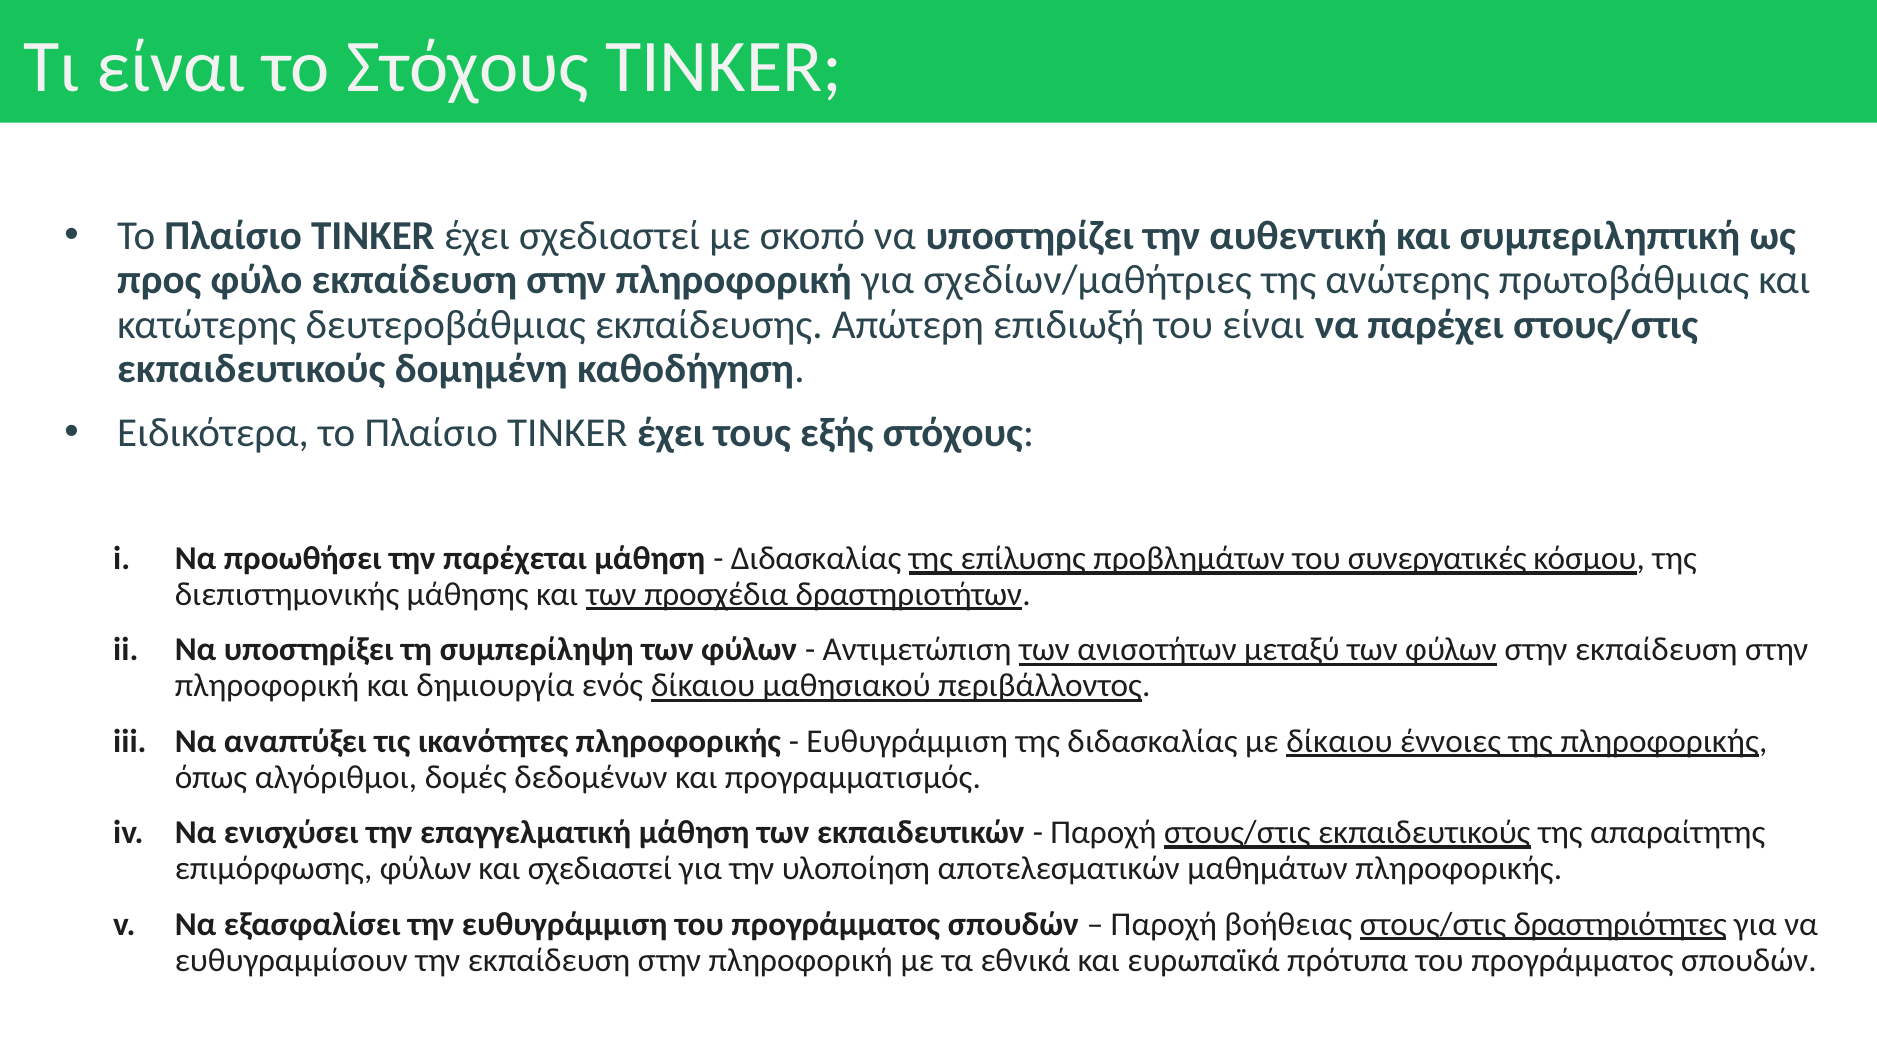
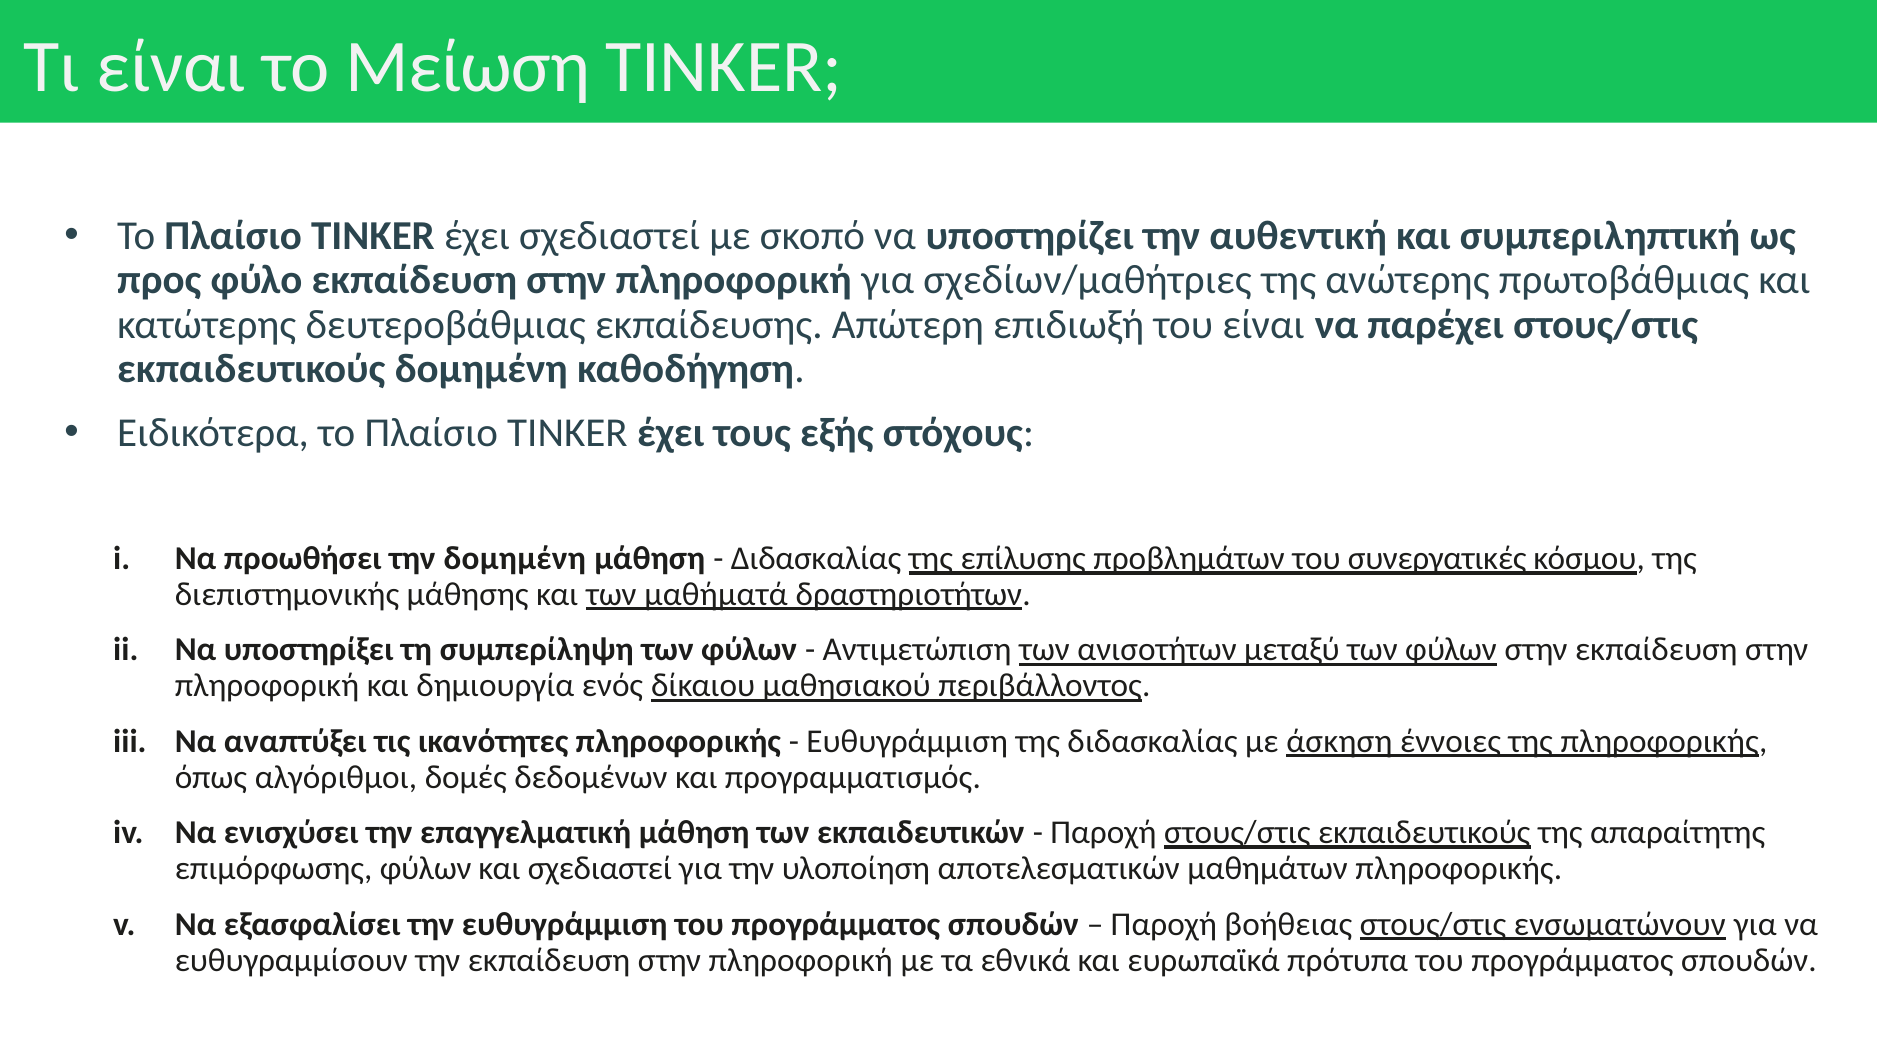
το Στόχους: Στόχους -> Μείωση
την παρέχεται: παρέχεται -> δομημένη
προσχέδια: προσχέδια -> μαθήματά
με δίκαιου: δίκαιου -> άσκηση
δραστηριότητες: δραστηριότητες -> ενσωματώνουν
